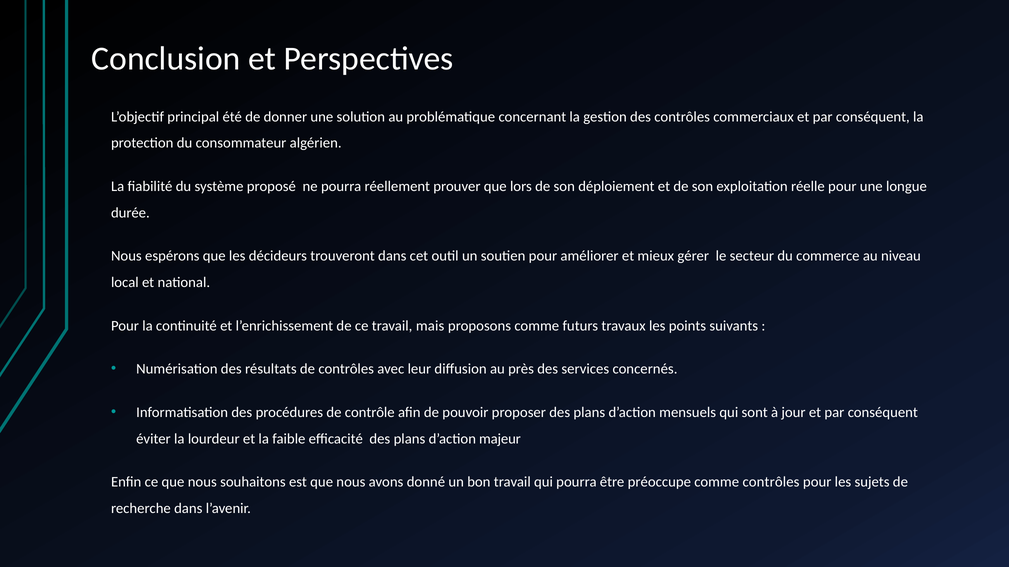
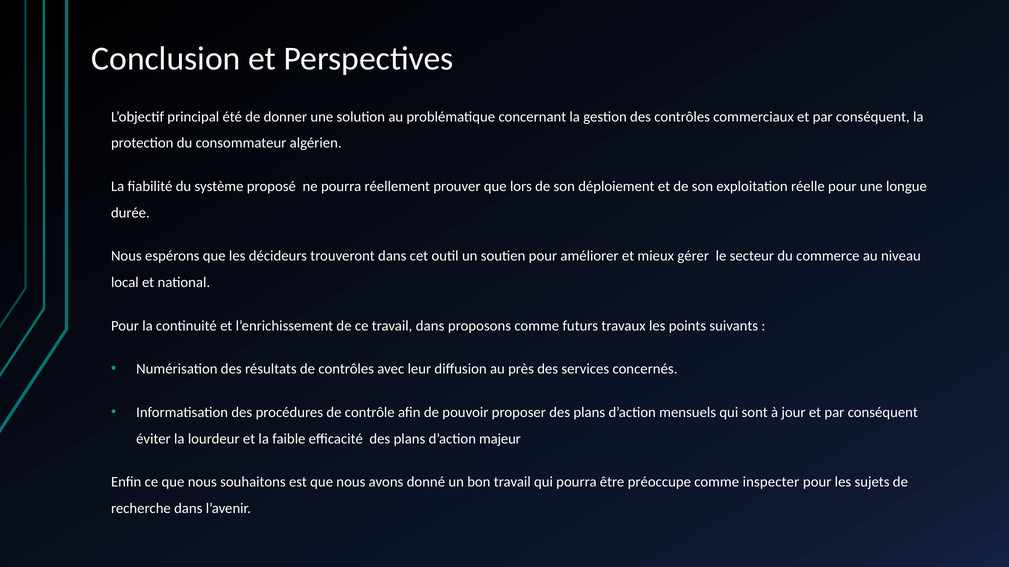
travail mais: mais -> dans
comme contrôles: contrôles -> inspecter
